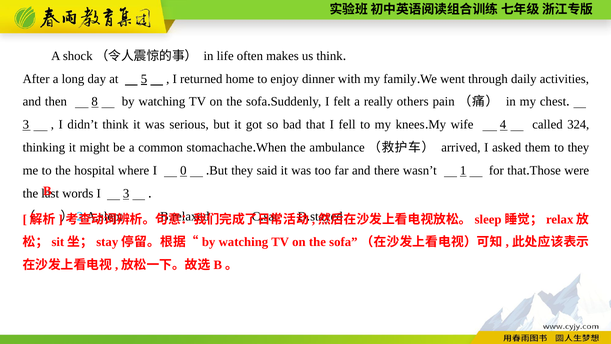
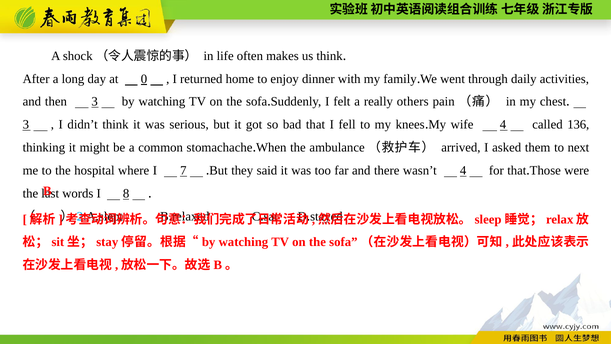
5: 5 -> 0
then 8: 8 -> 3
324: 324 -> 136
to they: they -> next
0: 0 -> 7
wasn’t 1: 1 -> 4
I 3: 3 -> 8
